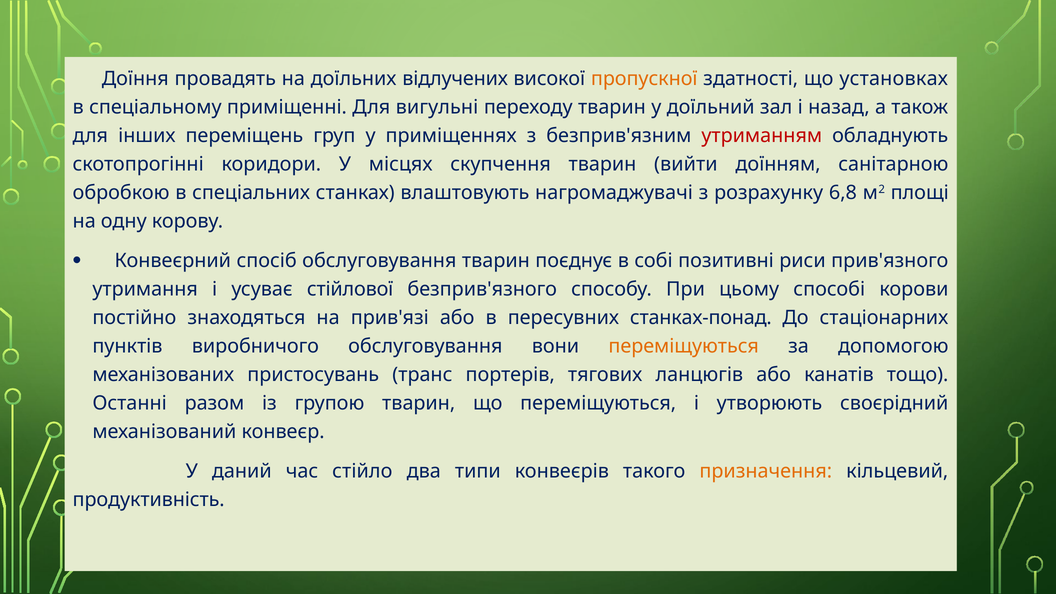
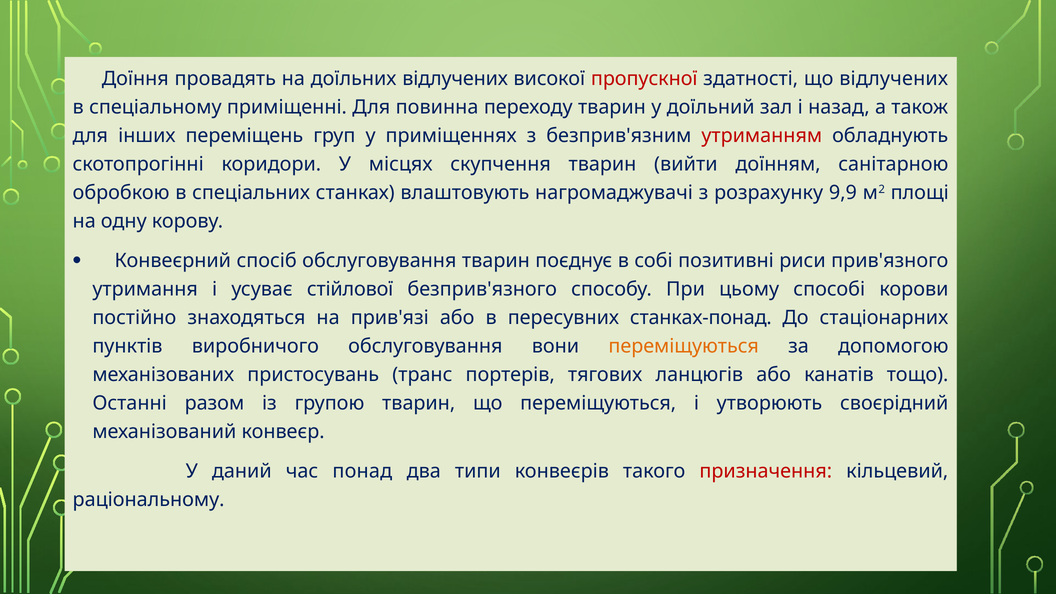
пропускної colour: orange -> red
що установках: установках -> відлучених
вигульні: вигульні -> повинна
6,8: 6,8 -> 9,9
стійло: стійло -> понад
призначення colour: orange -> red
продуктивність: продуктивність -> раціональному
